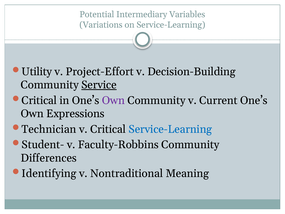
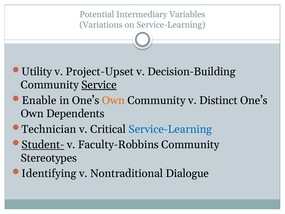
Project-Effort: Project-Effort -> Project-Upset
Critical at (39, 100): Critical -> Enable
Own at (113, 100) colour: purple -> orange
Current: Current -> Distinct
Expressions: Expressions -> Dependents
Student- underline: none -> present
Differences: Differences -> Stereotypes
Meaning: Meaning -> Dialogue
